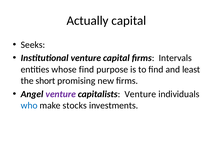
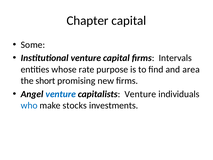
Actually: Actually -> Chapter
Seeks: Seeks -> Some
whose find: find -> rate
least: least -> area
venture at (61, 94) colour: purple -> blue
